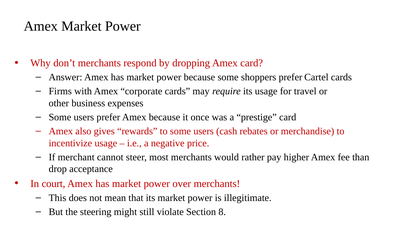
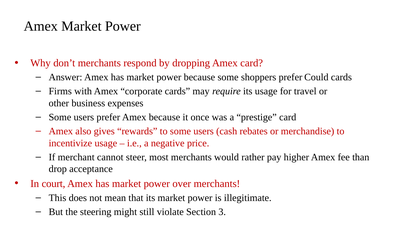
Cartel: Cartel -> Could
8: 8 -> 3
